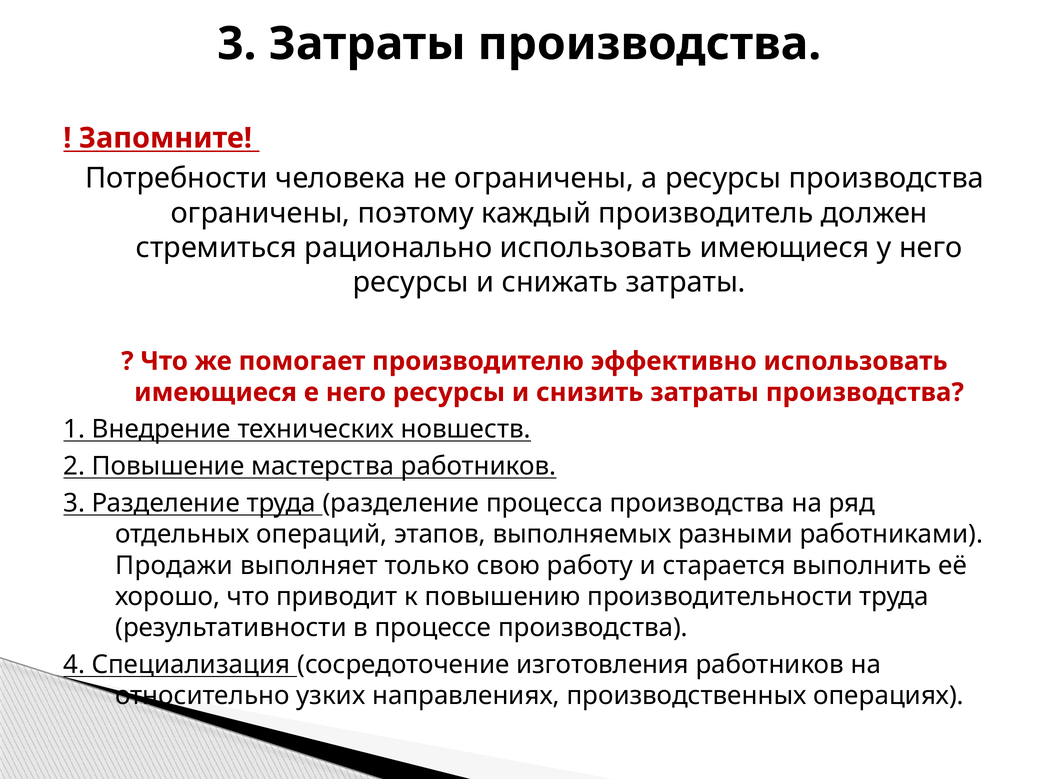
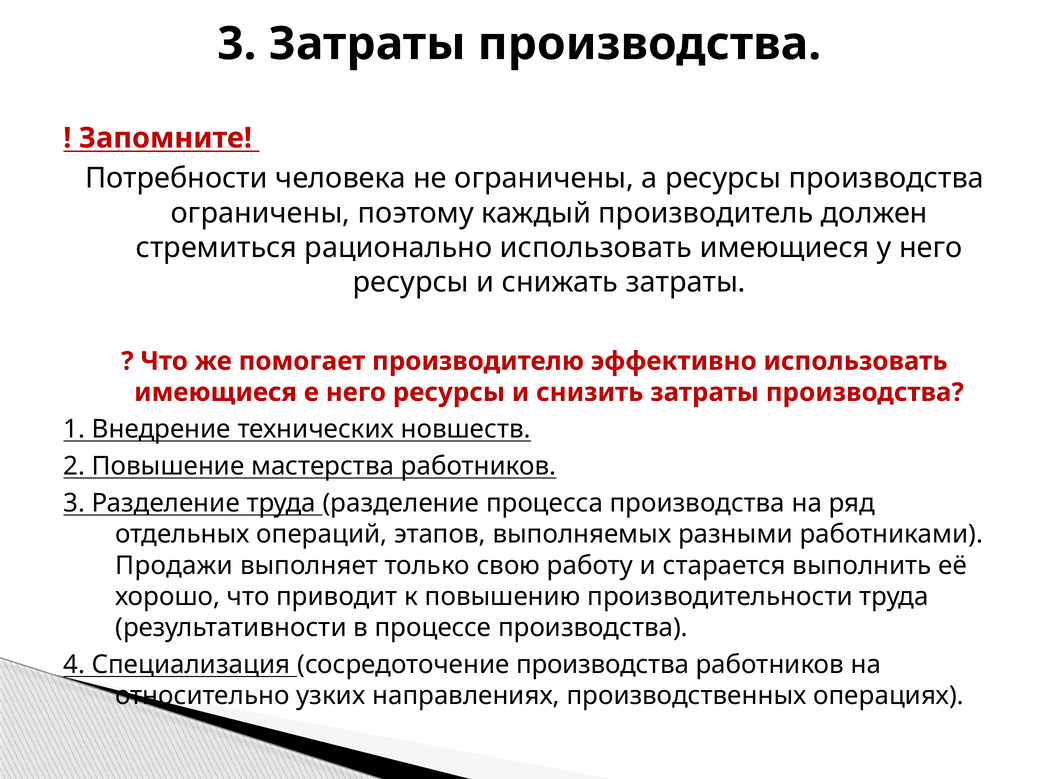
сосредоточение изготовления: изготовления -> производства
